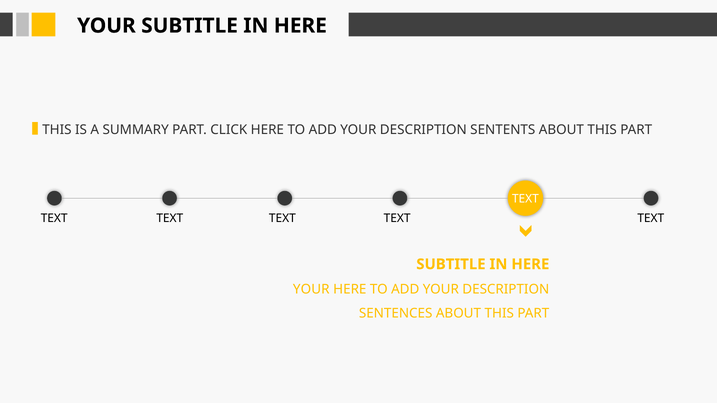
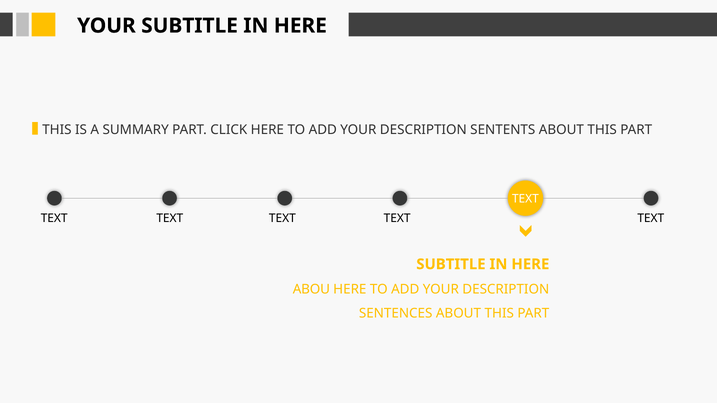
YOUR at (311, 289): YOUR -> ABOU
